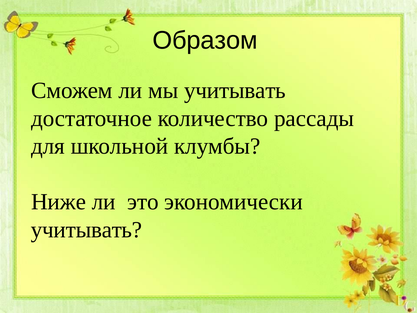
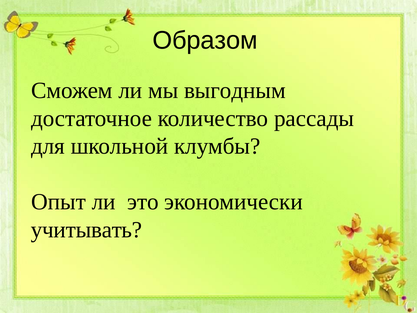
мы учитывать: учитывать -> выгодным
Ниже: Ниже -> Опыт
